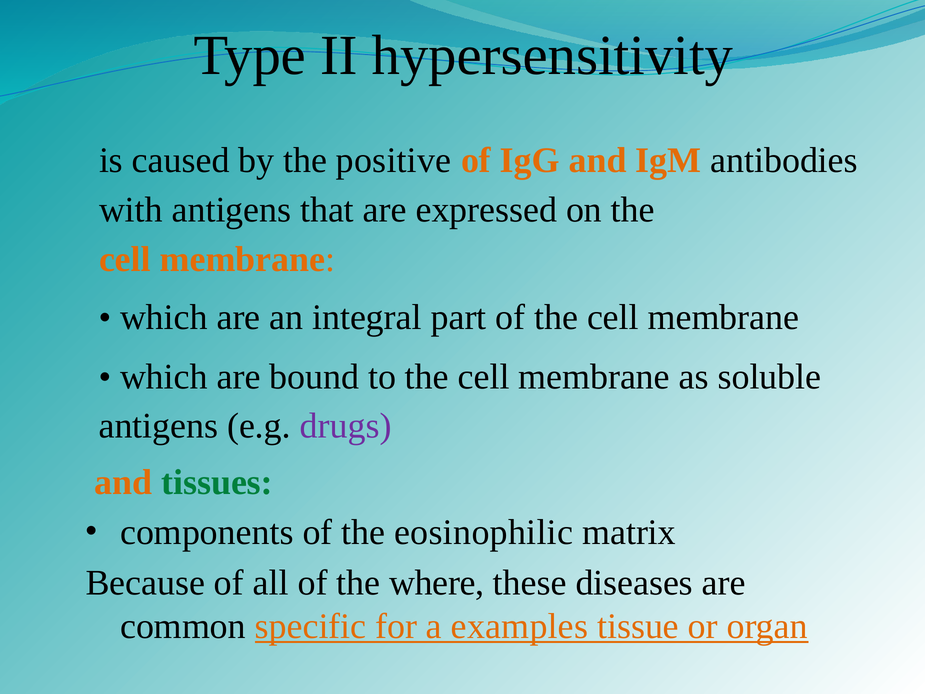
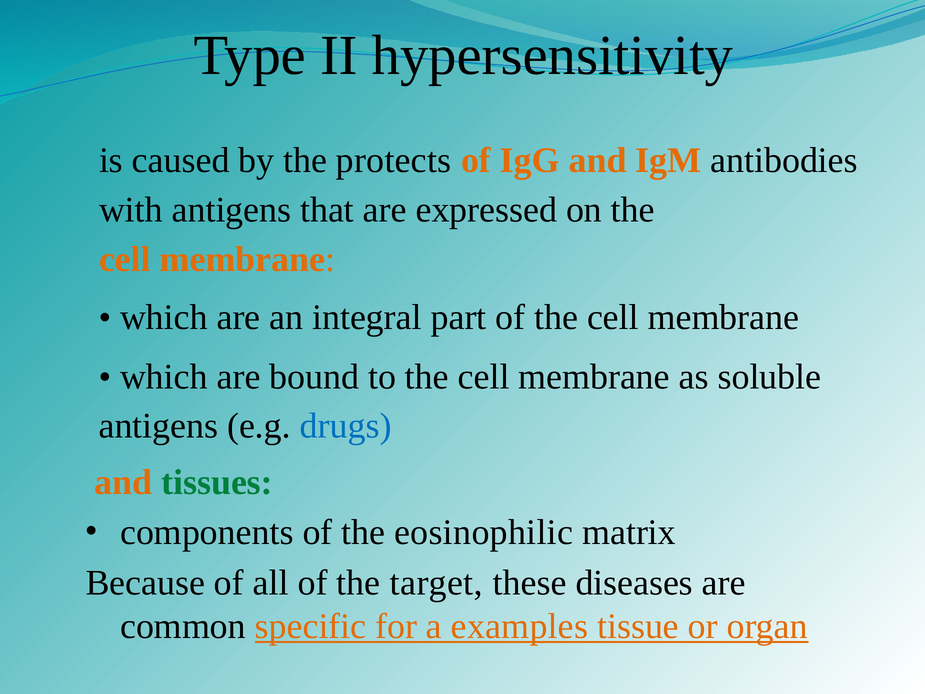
positive: positive -> protects
drugs colour: purple -> blue
where: where -> target
